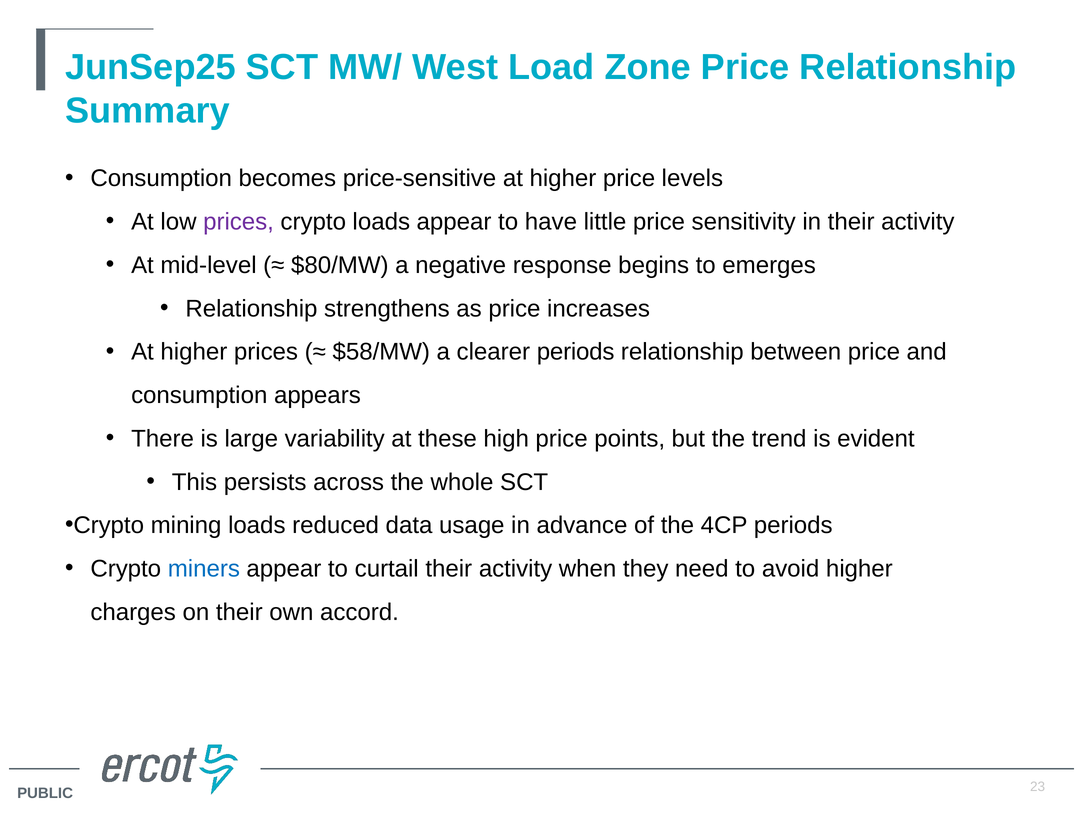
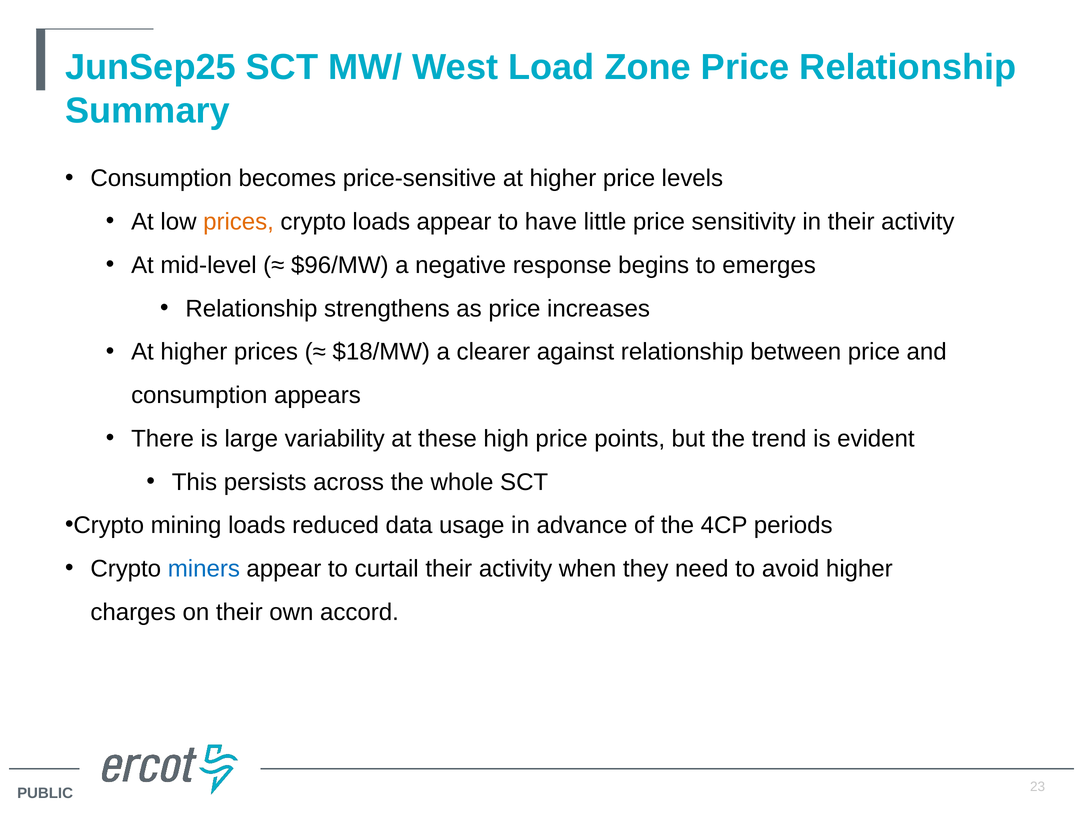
prices at (239, 222) colour: purple -> orange
$80/MW: $80/MW -> $96/MW
$58/MW: $58/MW -> $18/MW
clearer periods: periods -> against
